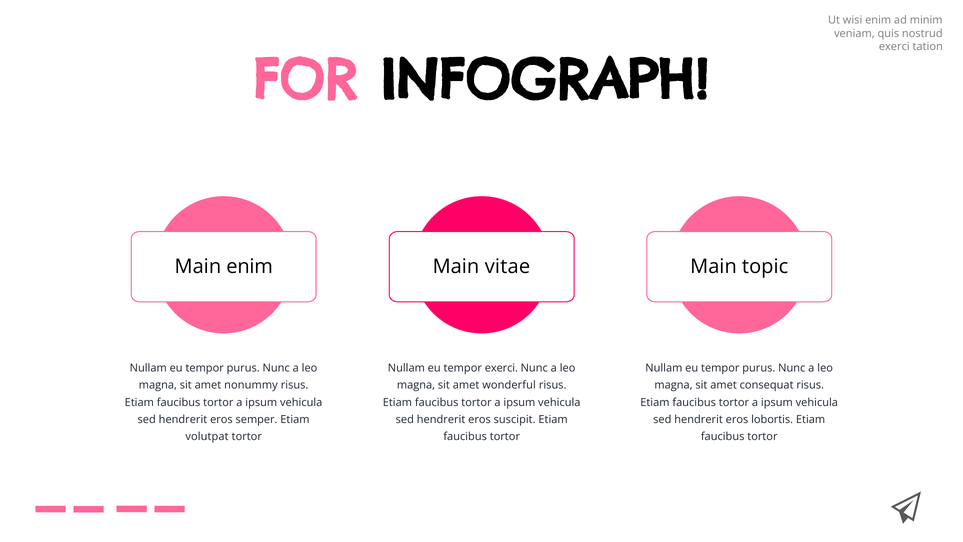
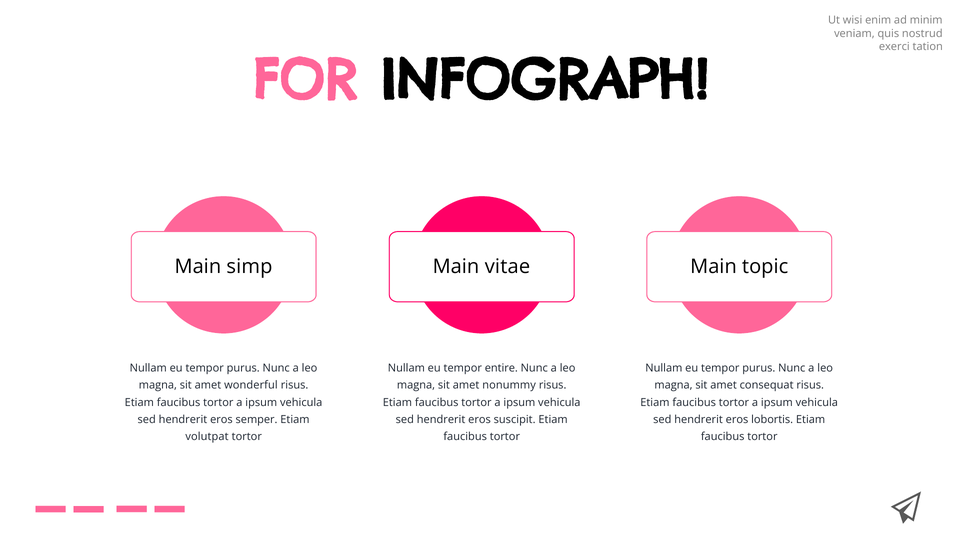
Main enim: enim -> simp
tempor exerci: exerci -> entire
nonummy: nonummy -> wonderful
wonderful: wonderful -> nonummy
